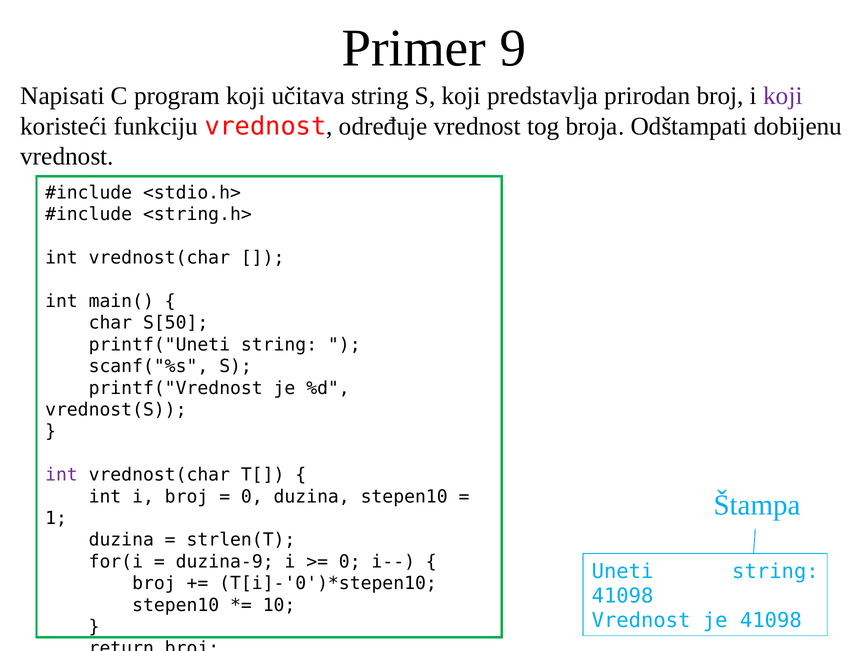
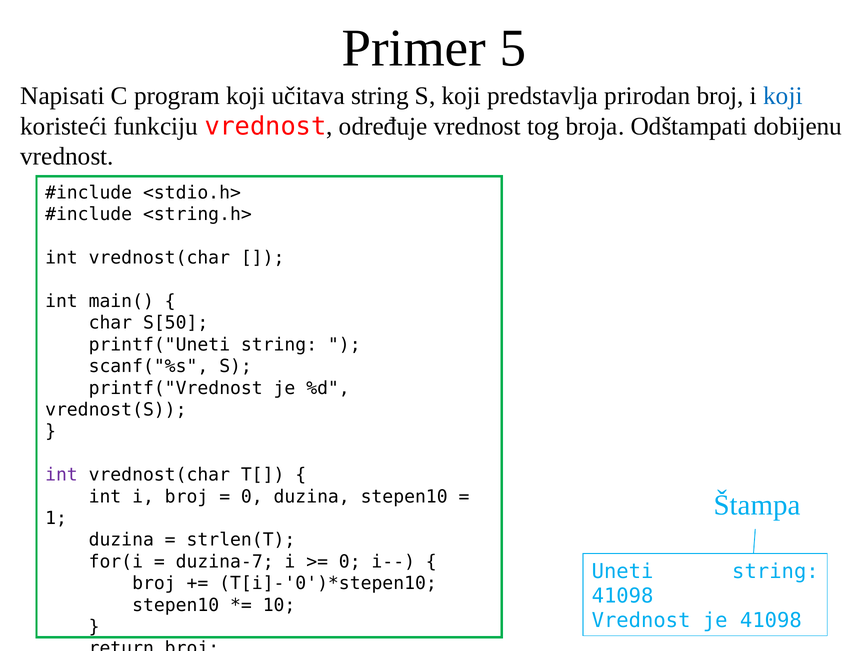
9: 9 -> 5
koji at (783, 96) colour: purple -> blue
duzina-9: duzina-9 -> duzina-7
